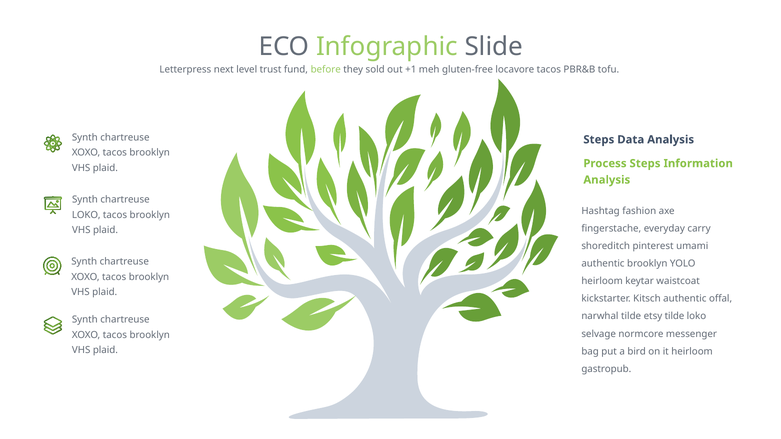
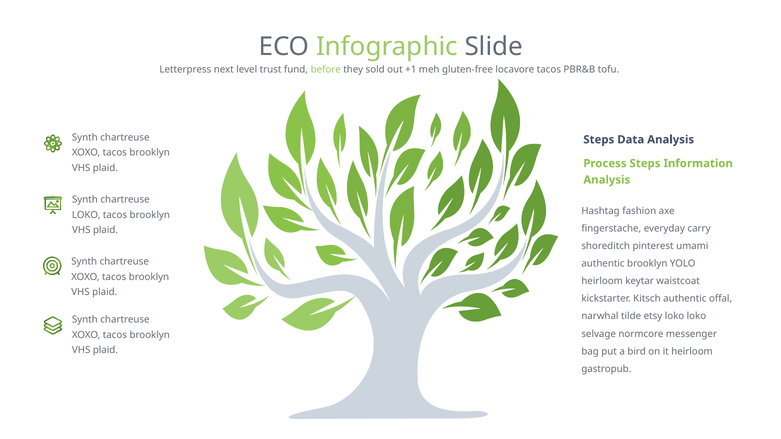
etsy tilde: tilde -> loko
